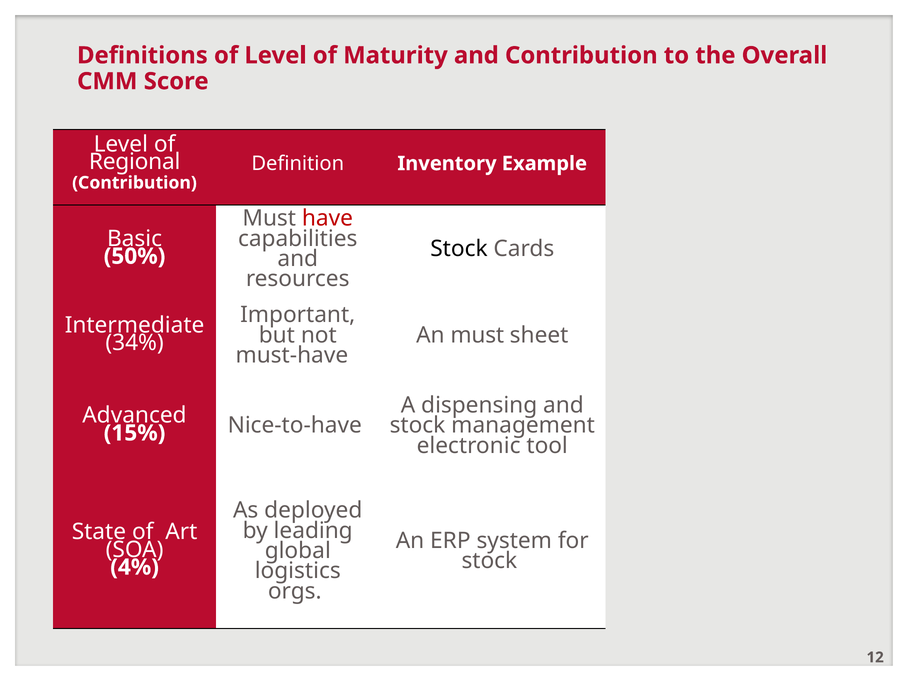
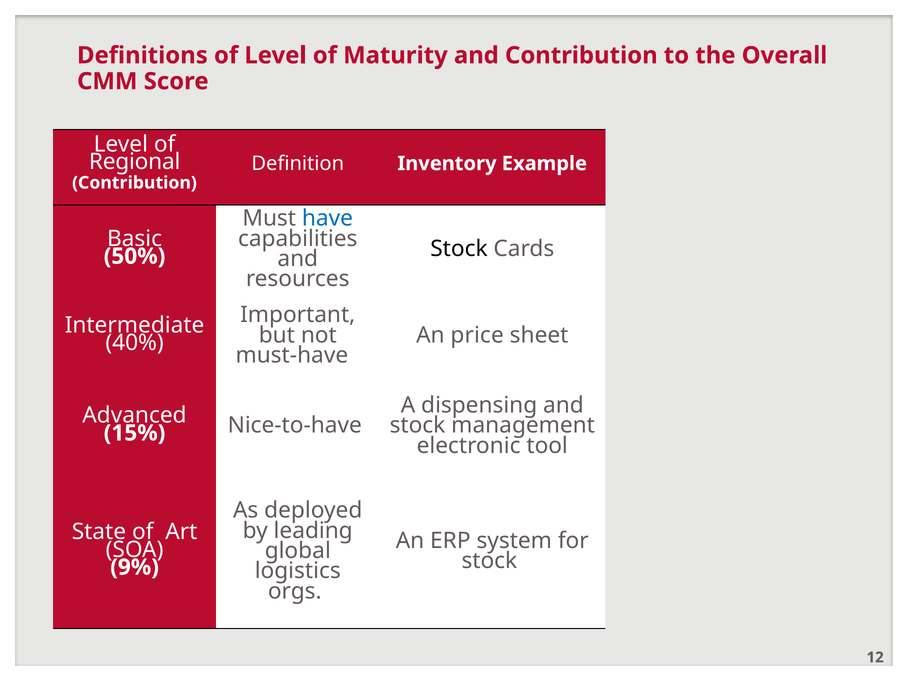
have colour: red -> blue
An must: must -> price
34%: 34% -> 40%
4%: 4% -> 9%
